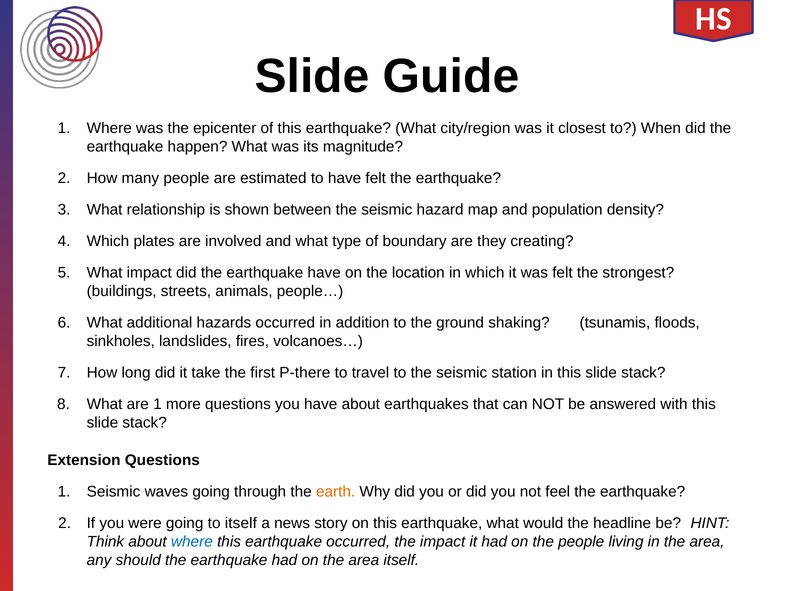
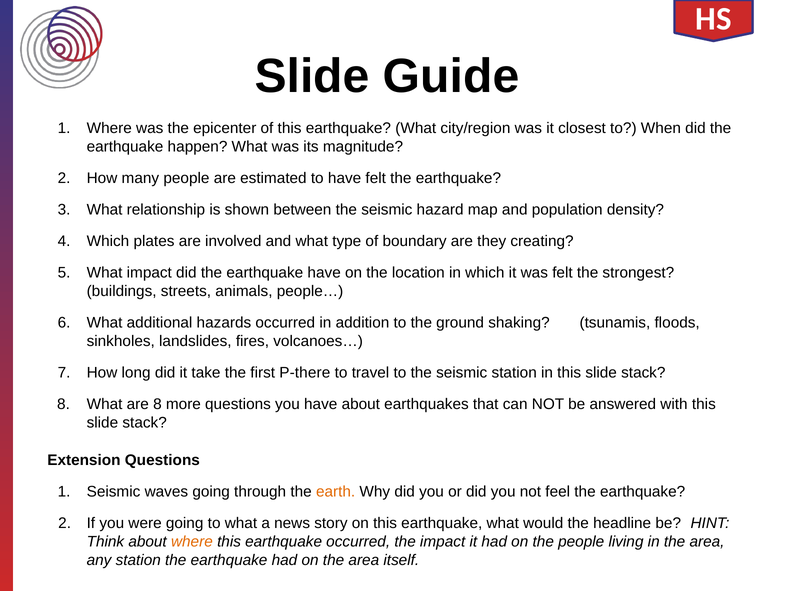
are 1: 1 -> 8
to itself: itself -> what
where at (192, 542) colour: blue -> orange
any should: should -> station
